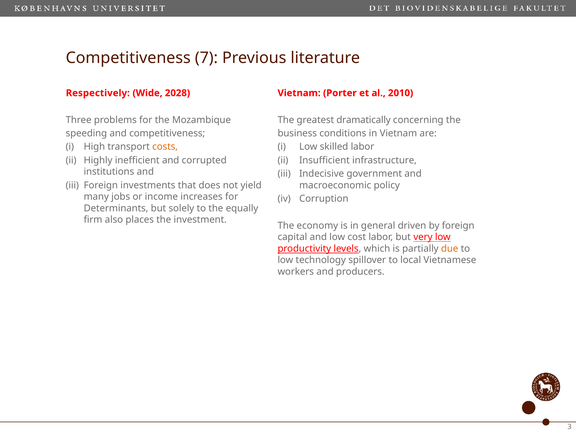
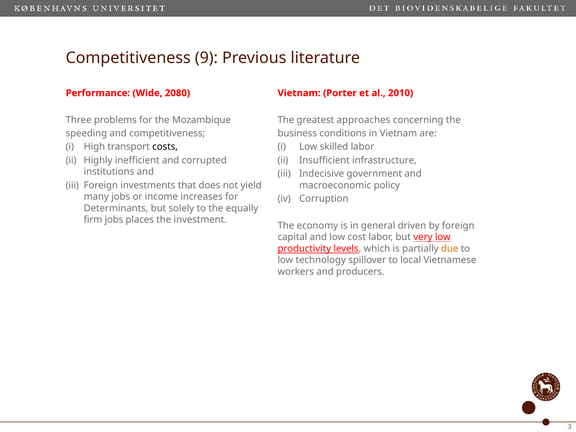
7: 7 -> 9
Respectively: Respectively -> Performance
2028: 2028 -> 2080
dramatically: dramatically -> approaches
costs colour: orange -> black
firm also: also -> jobs
